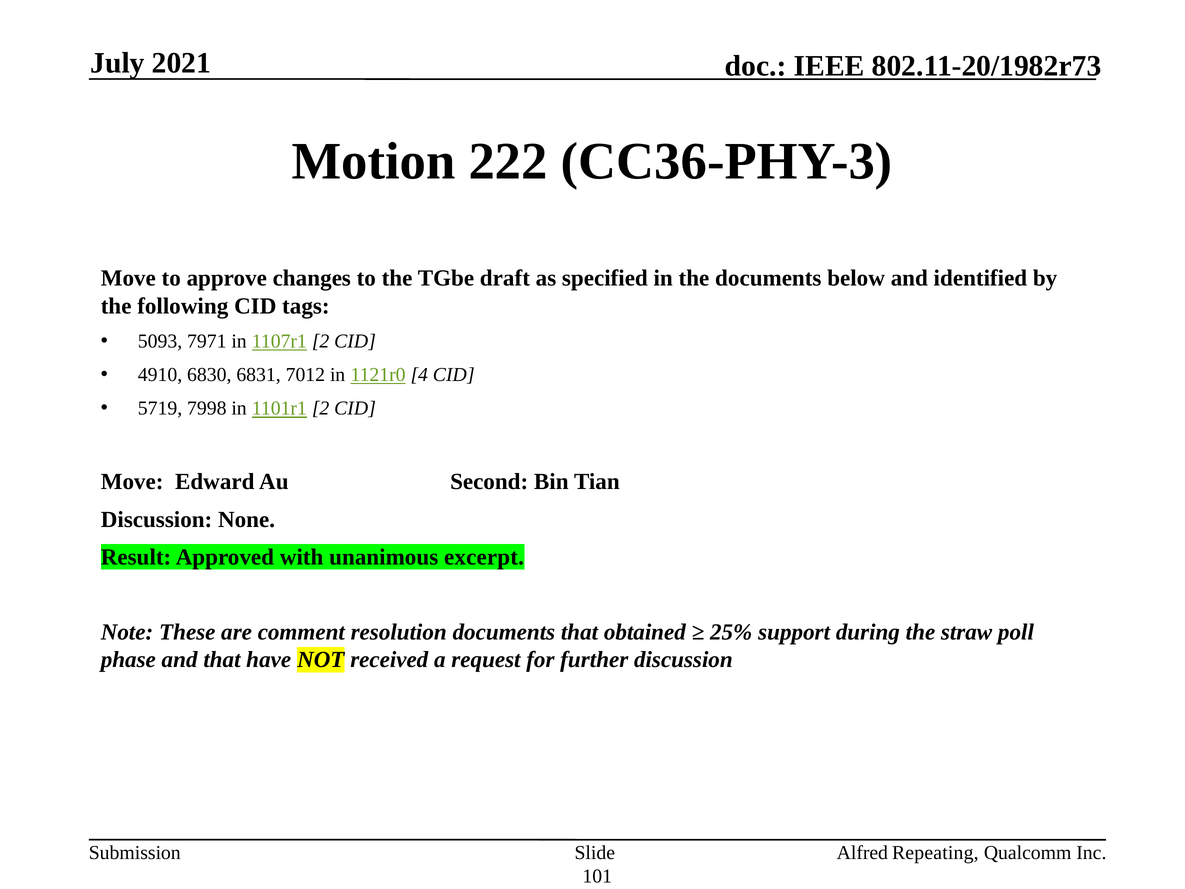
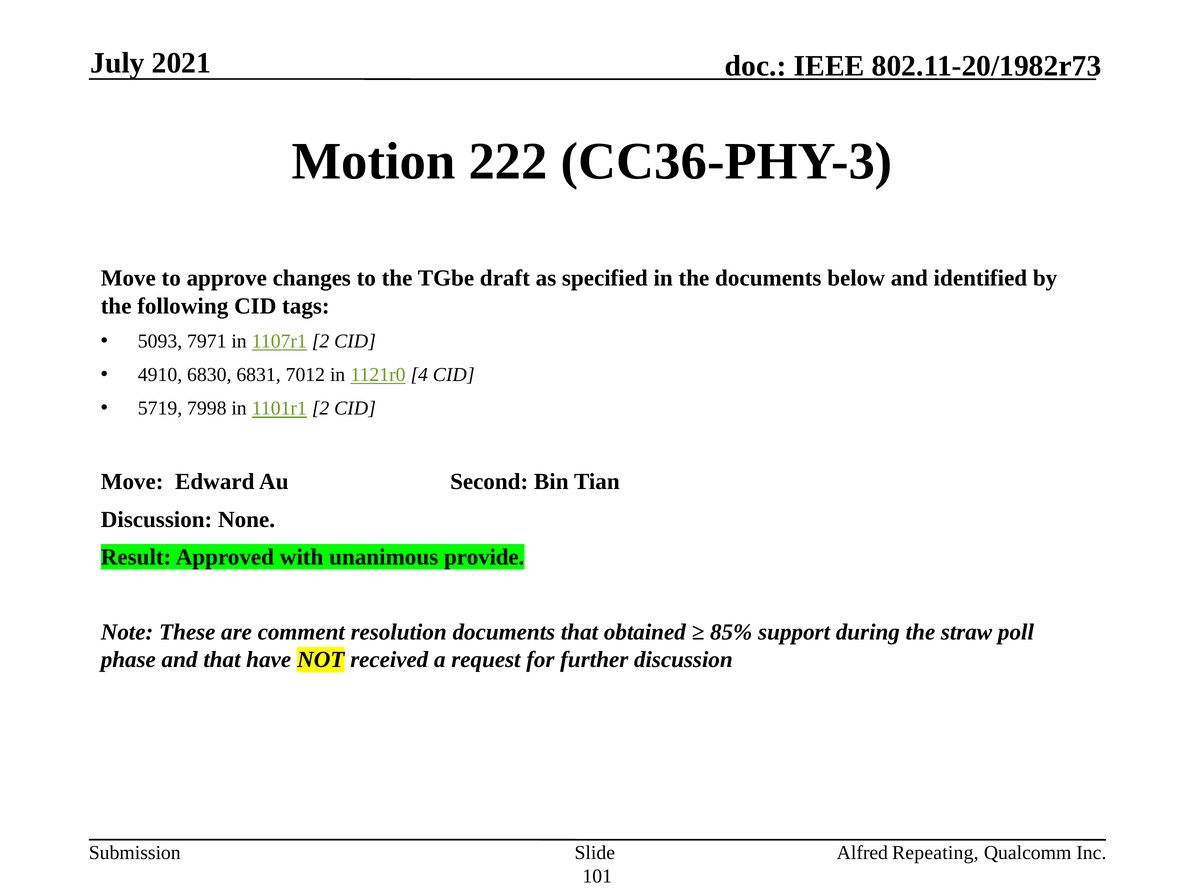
excerpt: excerpt -> provide
25%: 25% -> 85%
